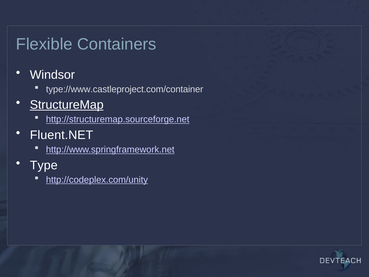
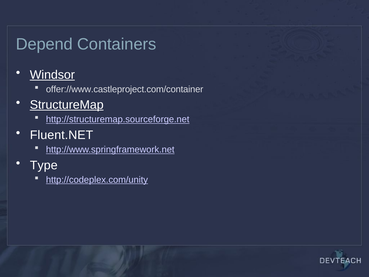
Flexible: Flexible -> Depend
Windsor underline: none -> present
type://www.castleproject.com/container: type://www.castleproject.com/container -> offer://www.castleproject.com/container
